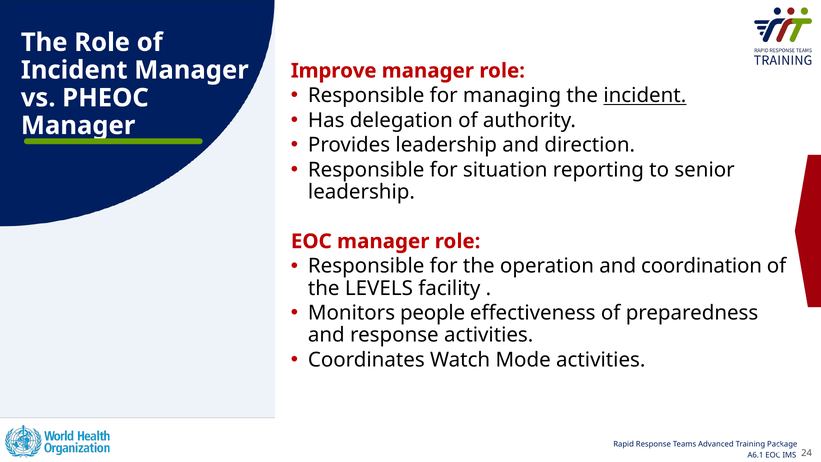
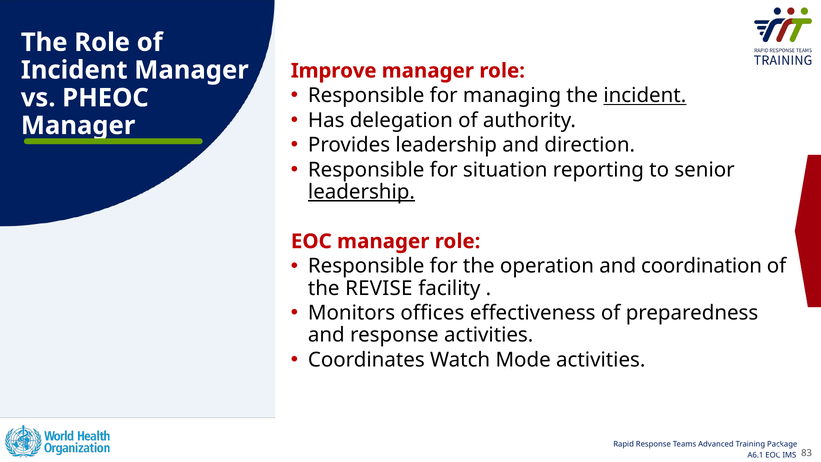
leadership at (361, 192) underline: none -> present
LEVELS: LEVELS -> REVISE
people: people -> offices
24: 24 -> 83
